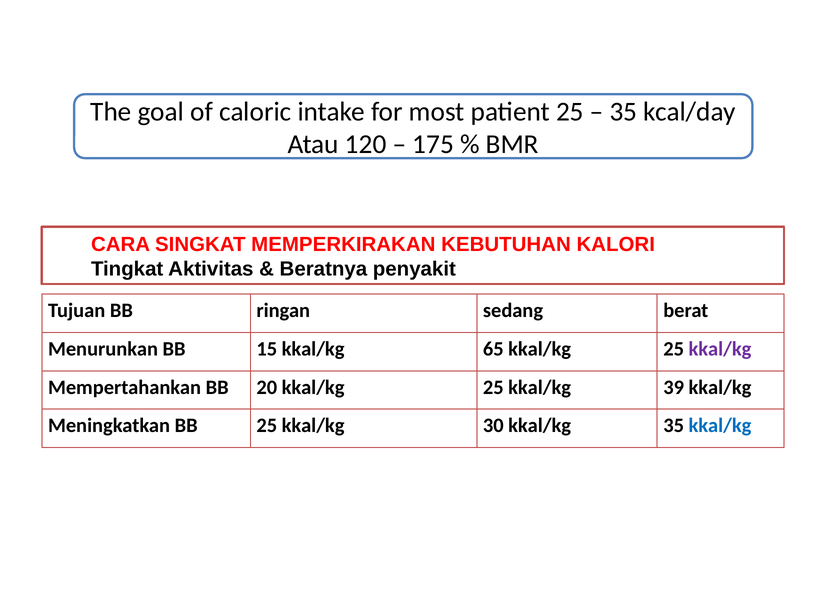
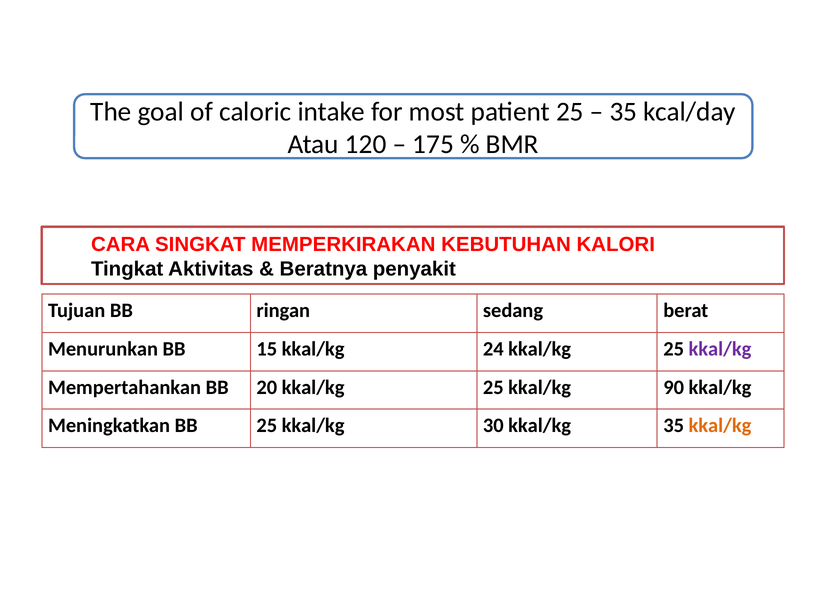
65: 65 -> 24
39: 39 -> 90
kkal/kg at (720, 426) colour: blue -> orange
